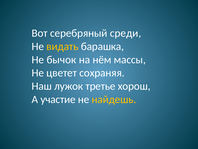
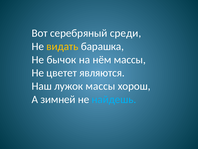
сохраняя: сохраняя -> являются
лужок третье: третье -> массы
участие: участие -> зимней
найдешь colour: yellow -> light blue
